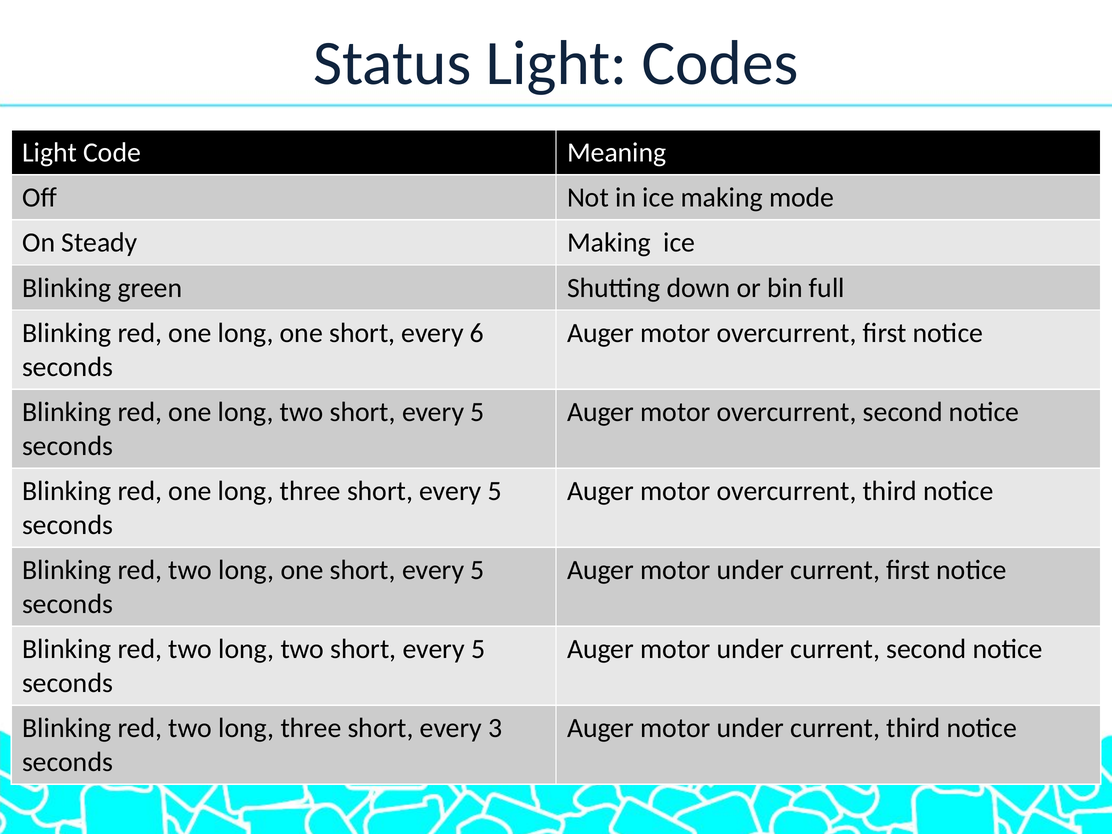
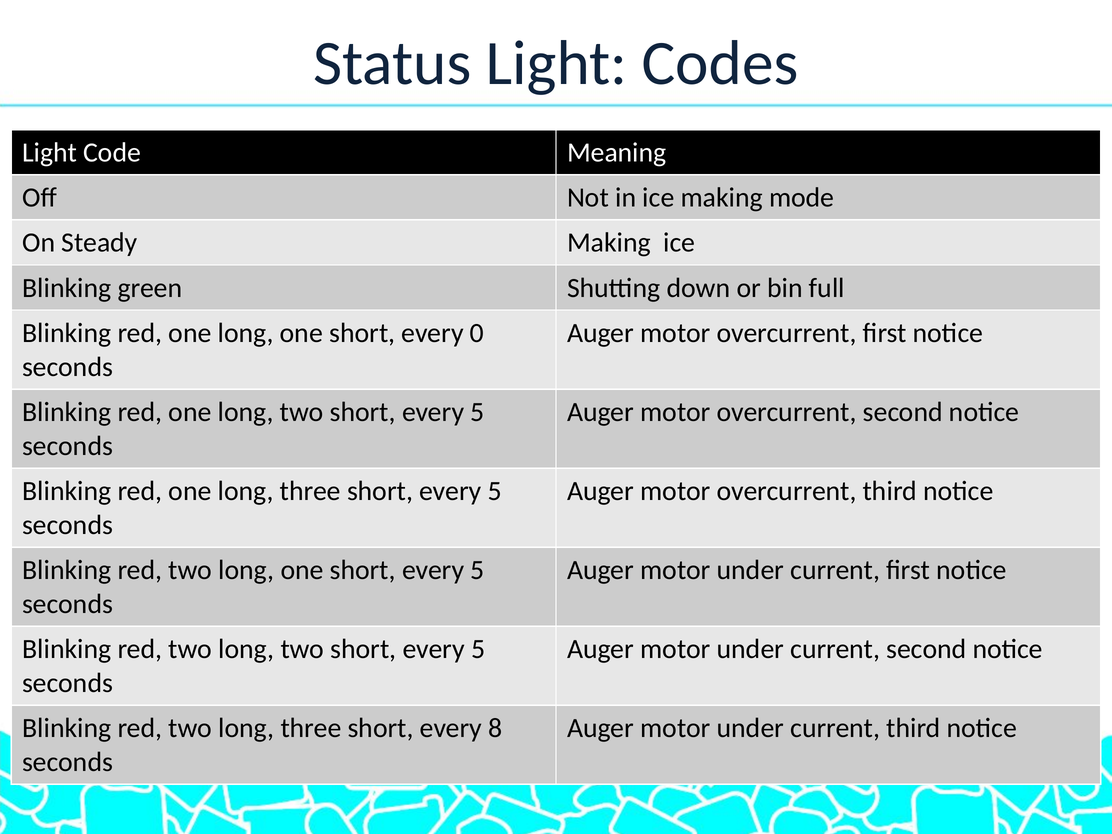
6: 6 -> 0
3: 3 -> 8
